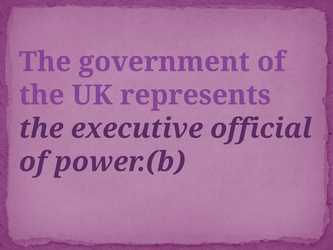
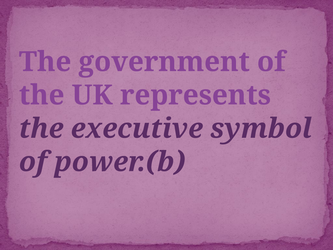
official: official -> symbol
